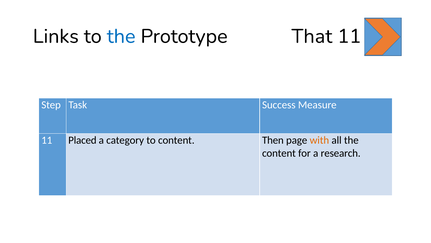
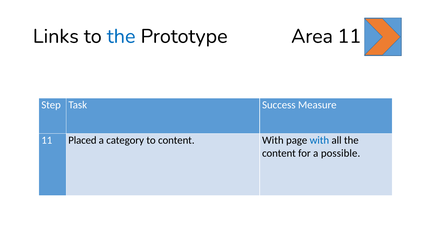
That: That -> Area
content Then: Then -> With
with at (319, 140) colour: orange -> blue
research: research -> possible
